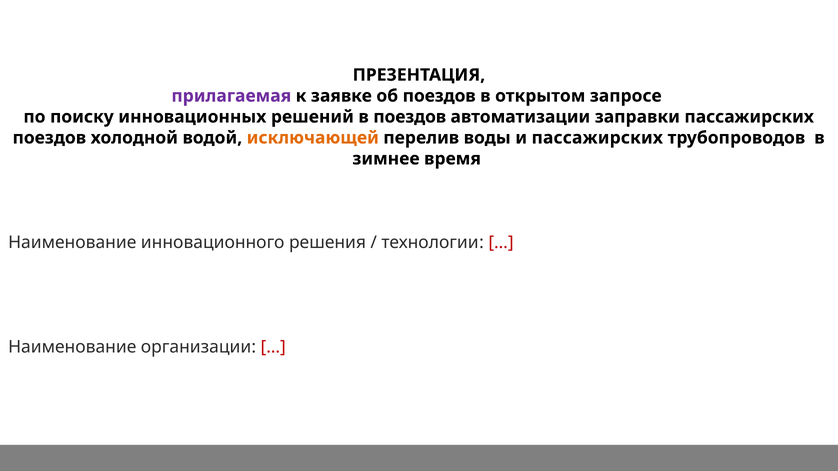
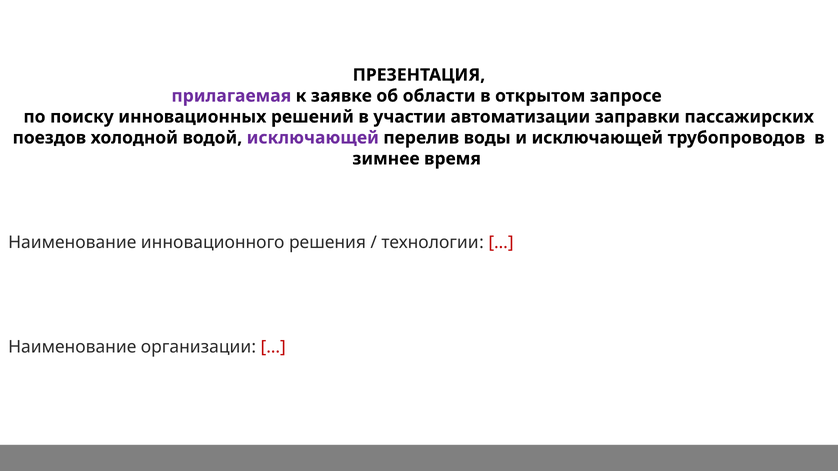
об поездов: поездов -> области
в поездов: поездов -> участии
исключающей at (313, 138) colour: orange -> purple
и пассажирских: пассажирских -> исключающей
